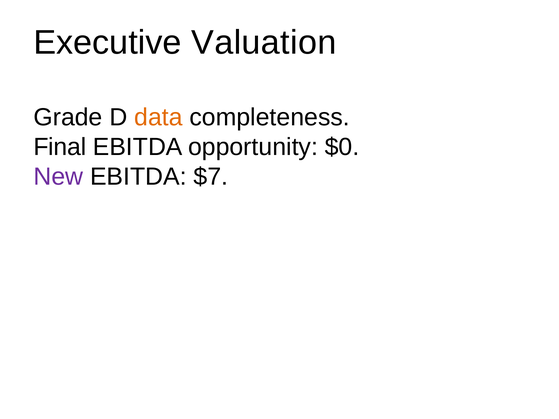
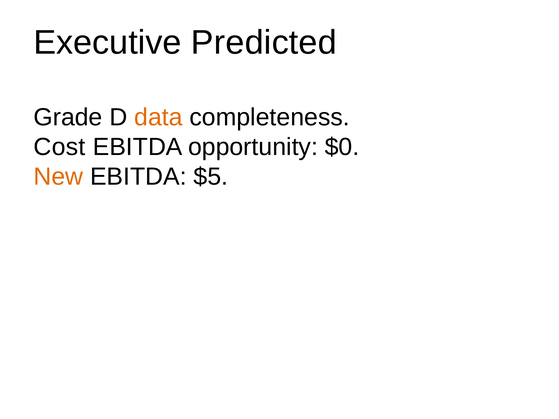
Valuation: Valuation -> Predicted
Final: Final -> Cost
New colour: purple -> orange
$7: $7 -> $5
